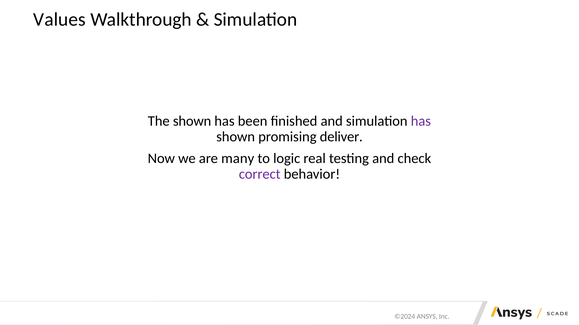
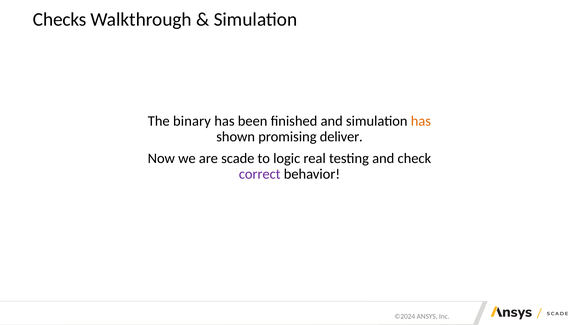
Values: Values -> Checks
The shown: shown -> binary
has at (421, 121) colour: purple -> orange
many: many -> scade
